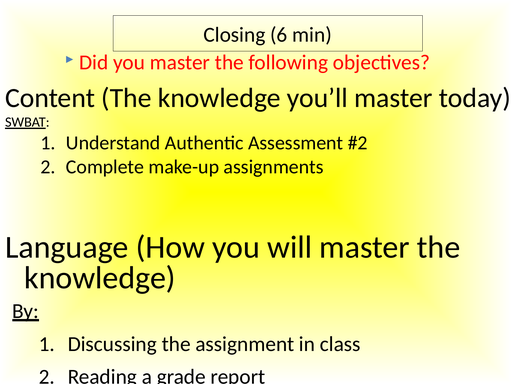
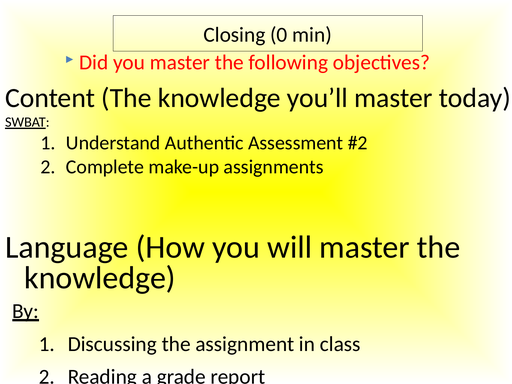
6: 6 -> 0
